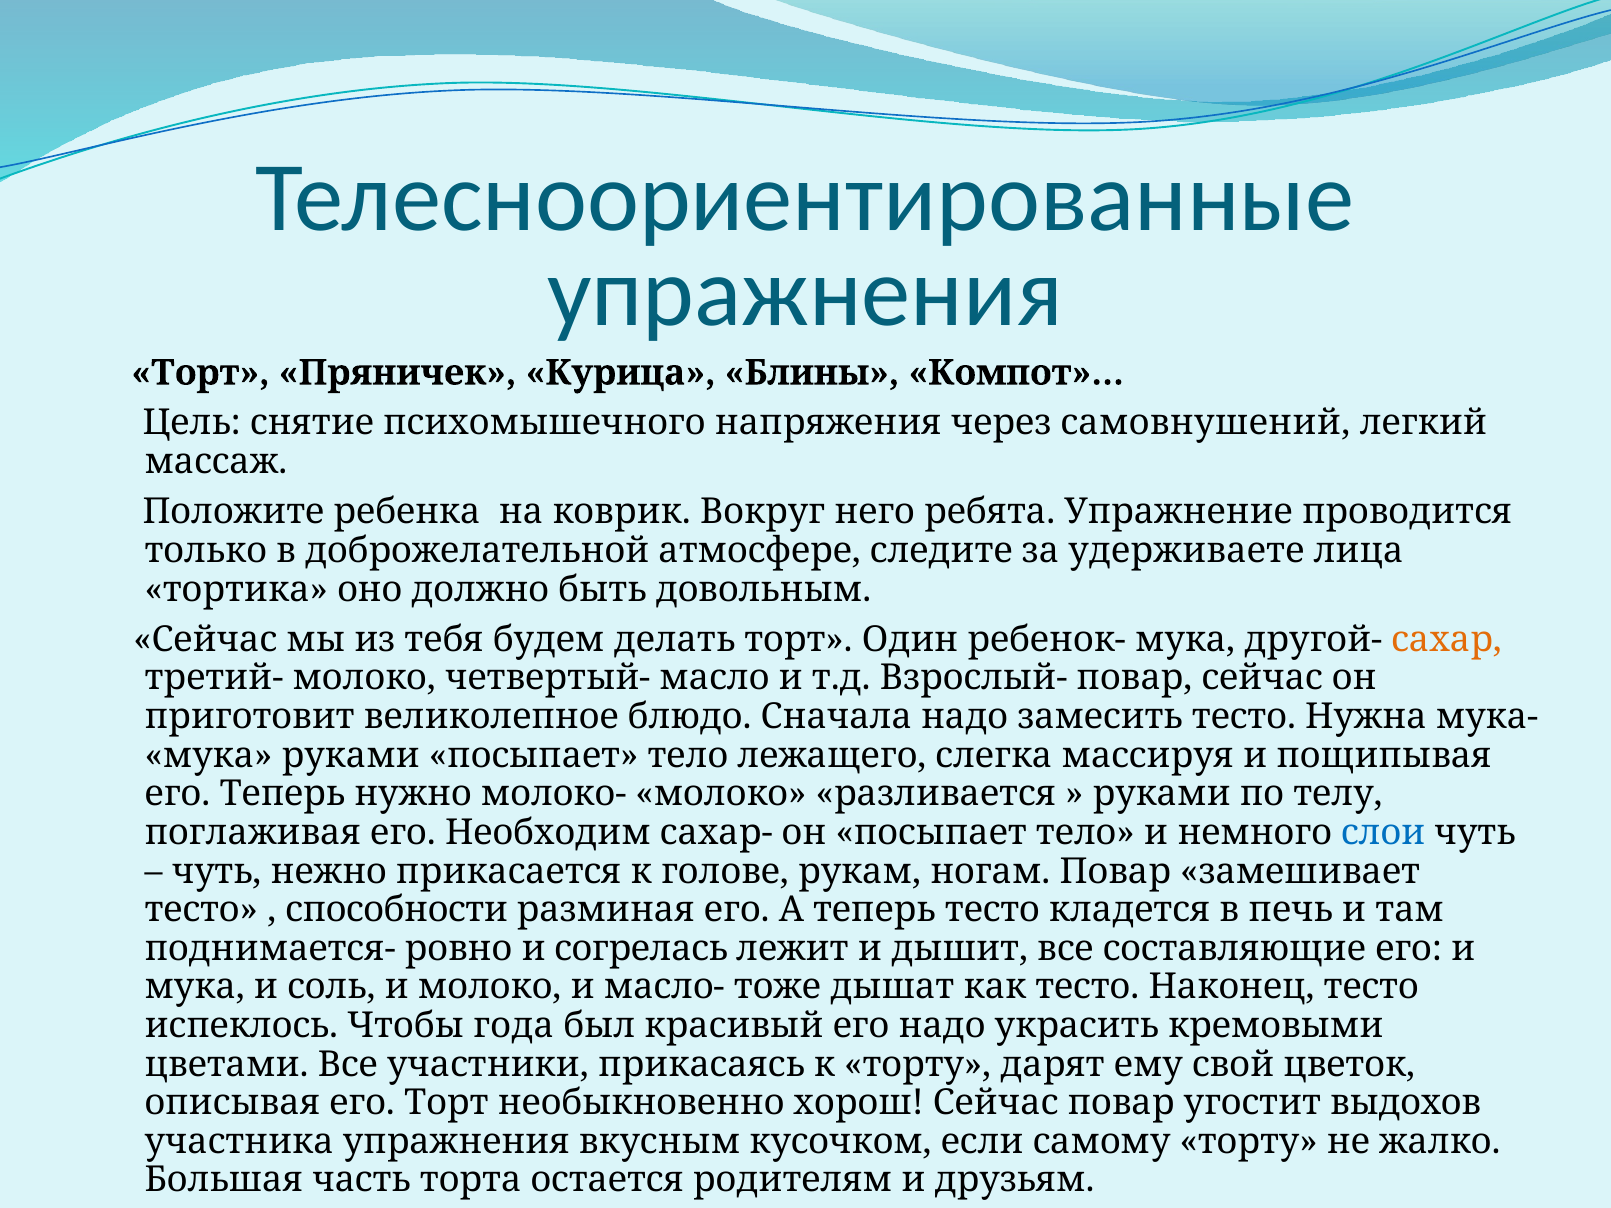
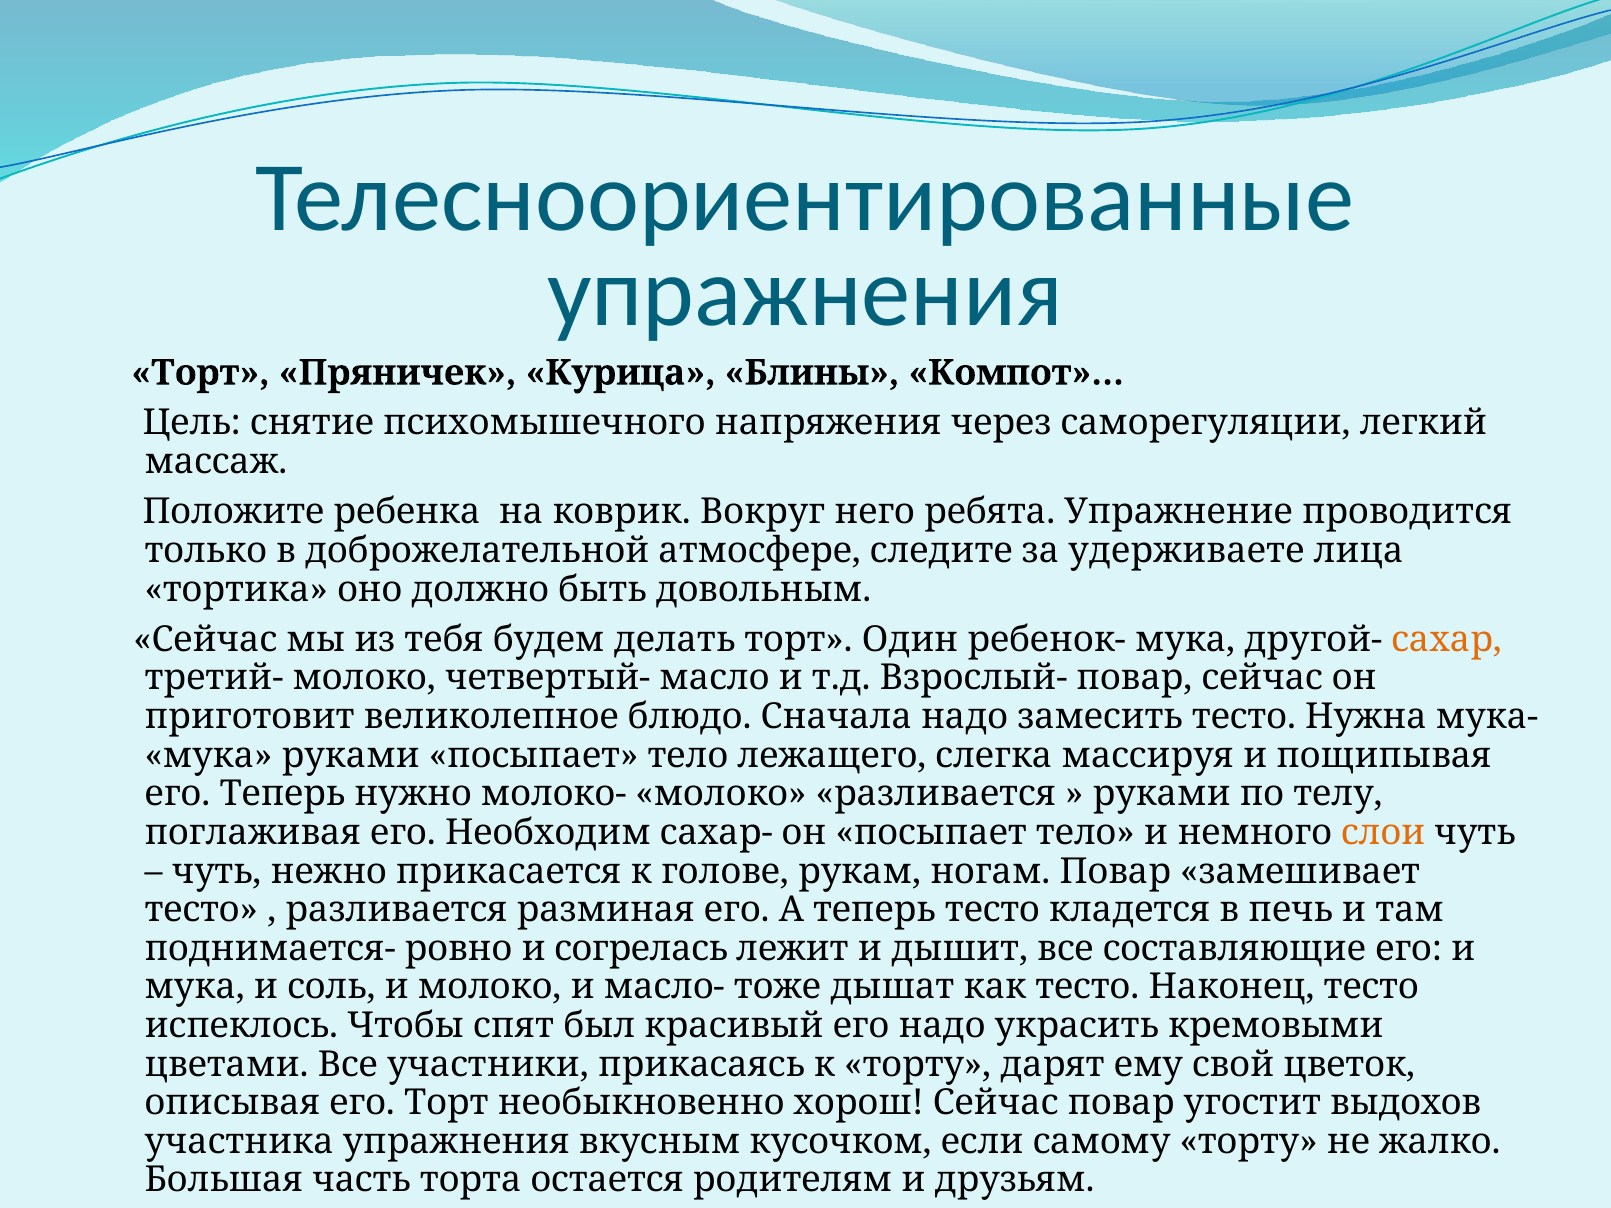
самовнушений: самовнушений -> саморегуляции
слои colour: blue -> orange
способности at (397, 910): способности -> разливается
года: года -> спят
